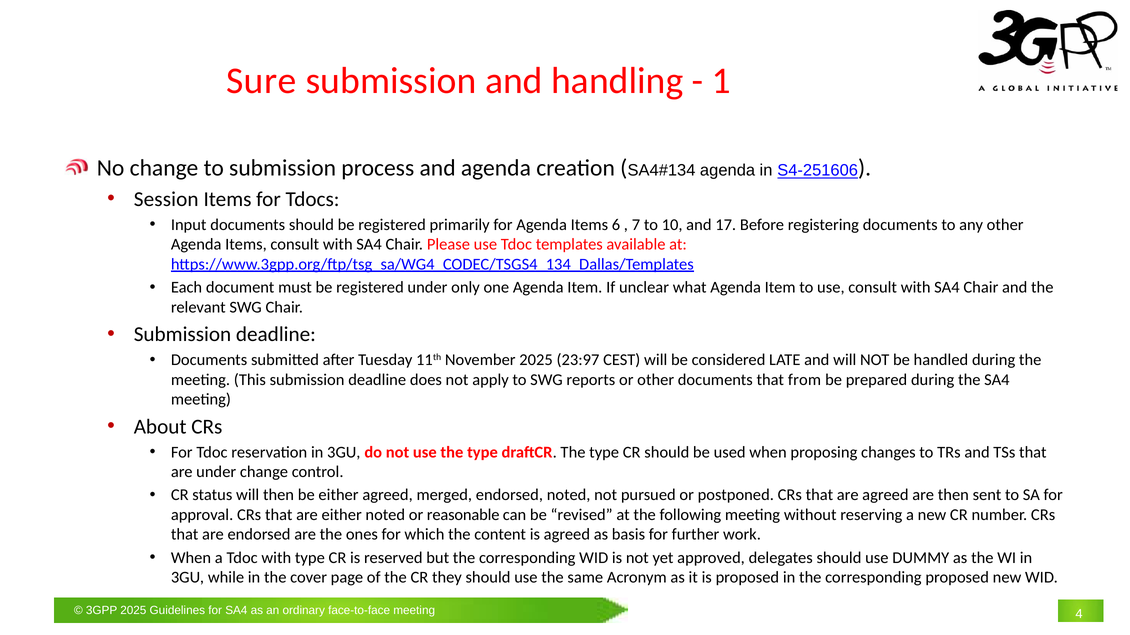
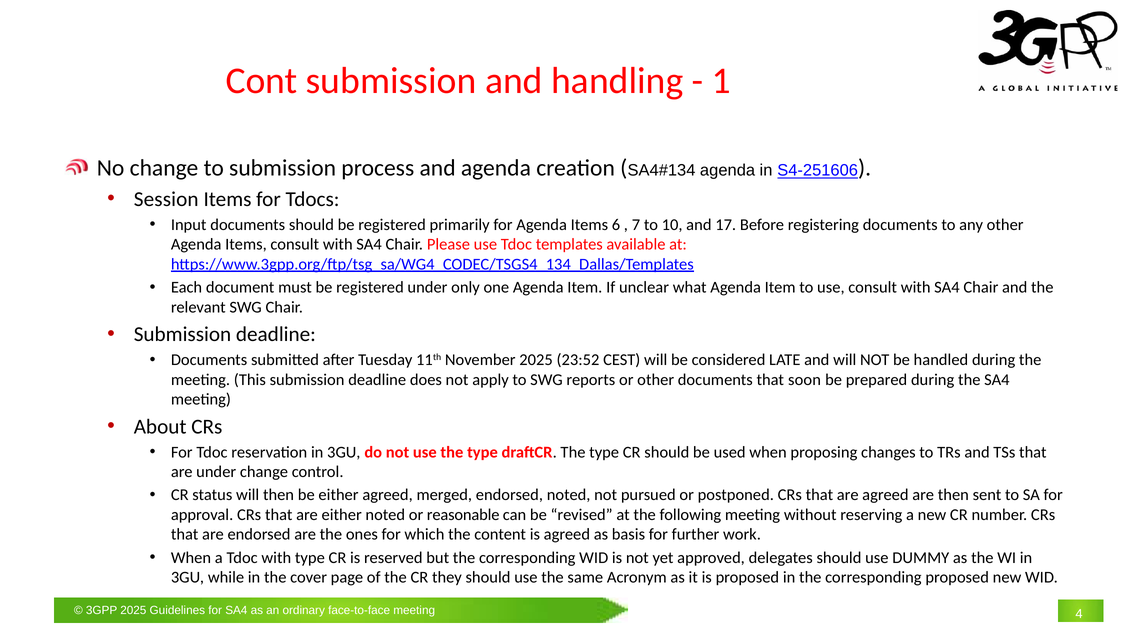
Sure: Sure -> Cont
23:97: 23:97 -> 23:52
from: from -> soon
